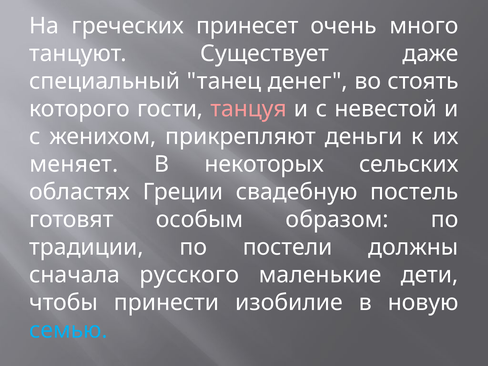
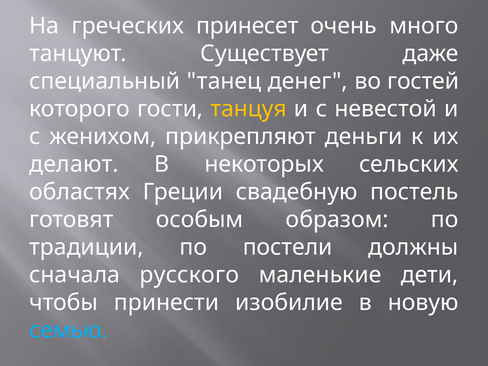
стоять: стоять -> гостей
танцуя colour: pink -> yellow
меняет: меняет -> делают
